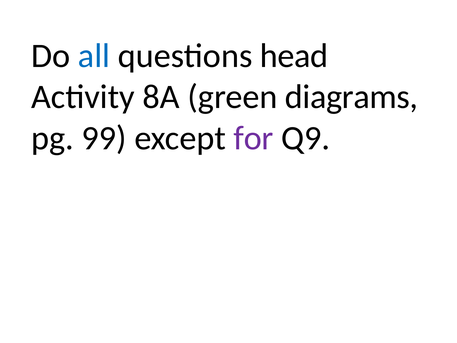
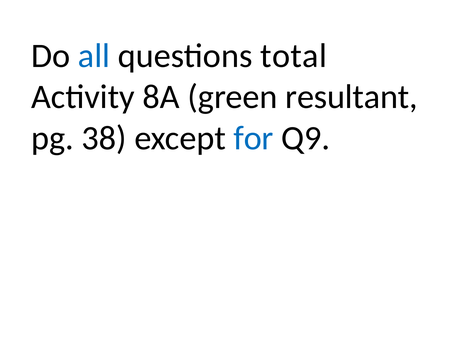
head: head -> total
diagrams: diagrams -> resultant
99: 99 -> 38
for colour: purple -> blue
